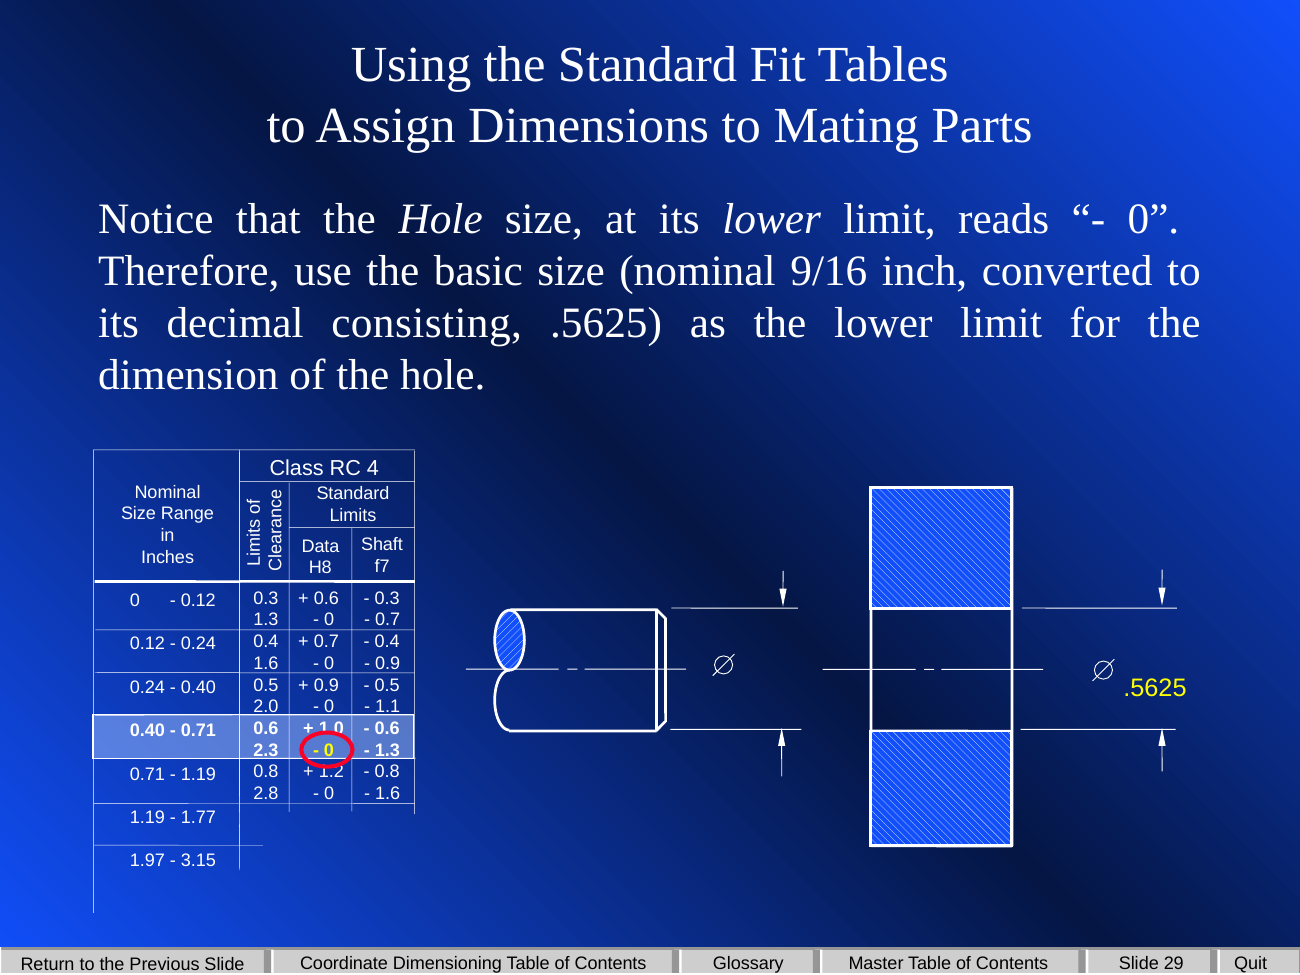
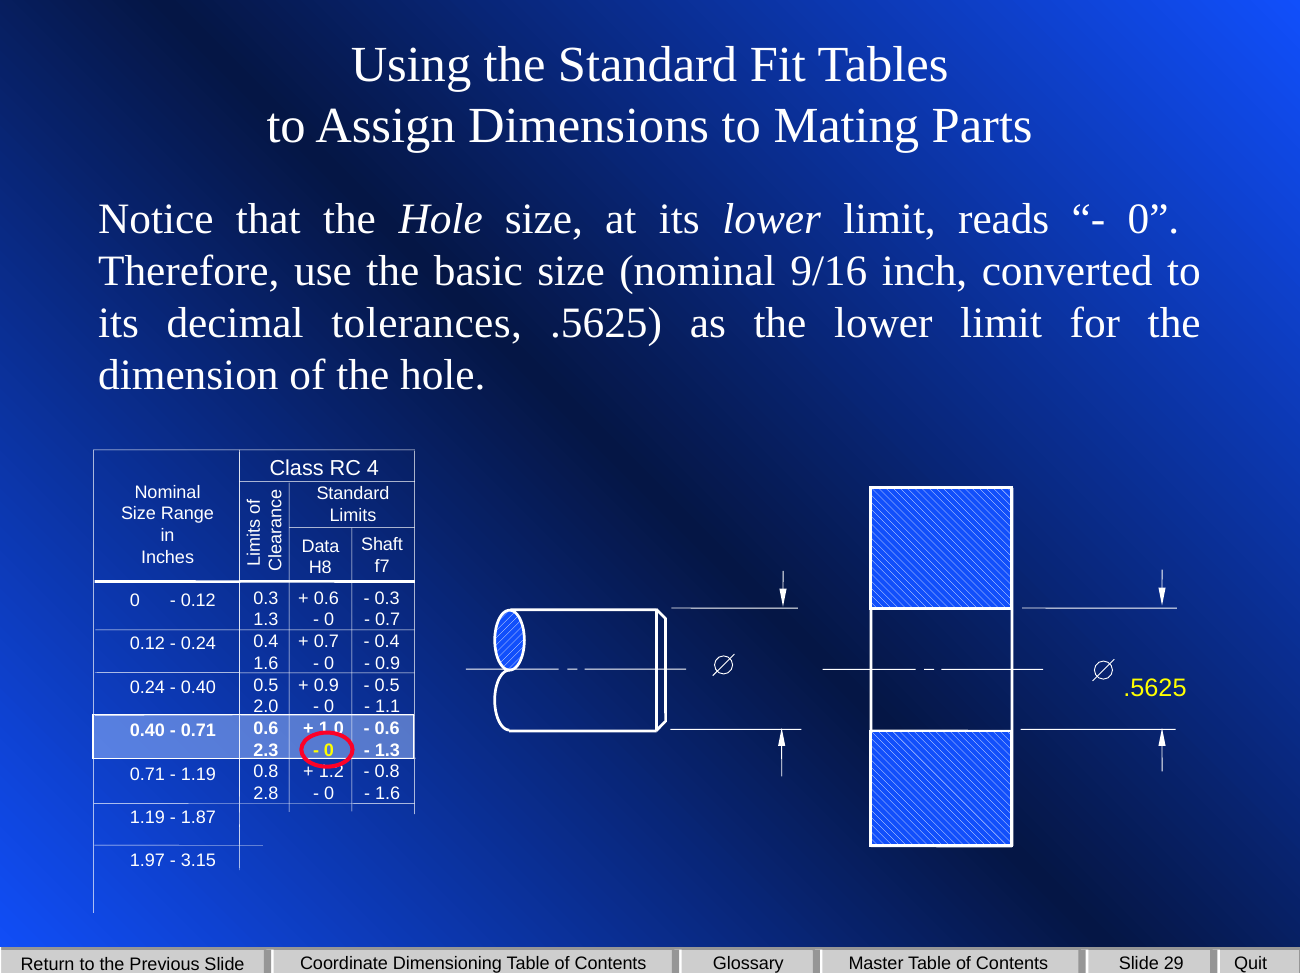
consisting: consisting -> tolerances
1.77: 1.77 -> 1.87
